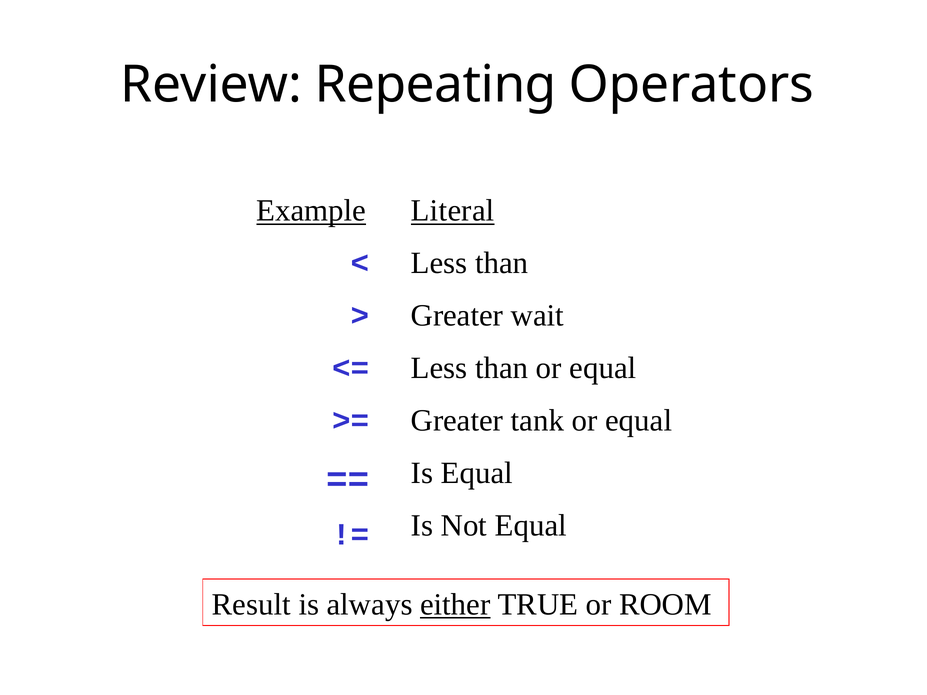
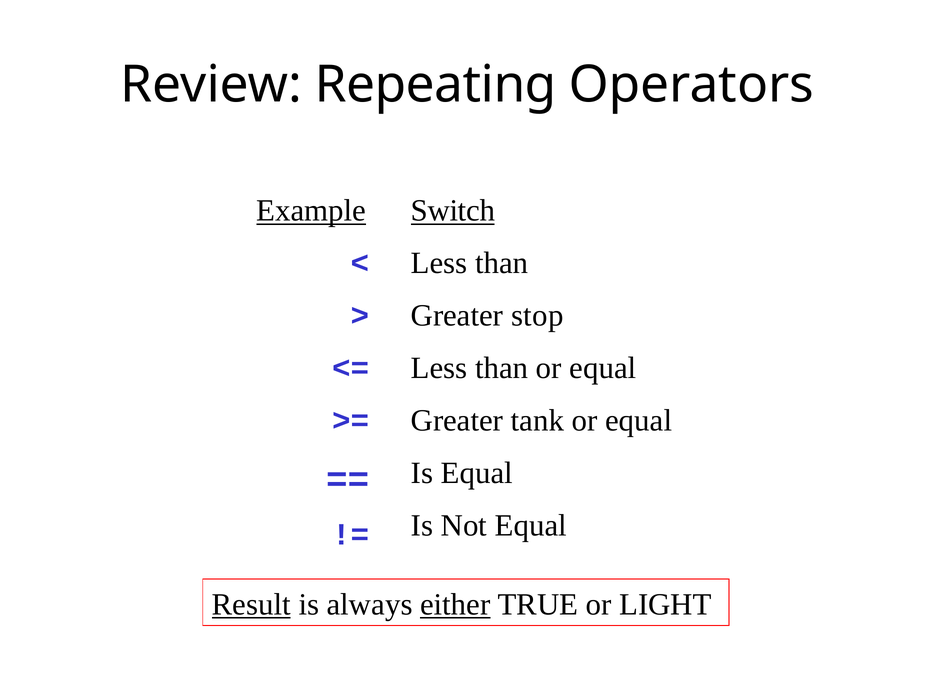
Literal: Literal -> Switch
wait: wait -> stop
Result underline: none -> present
ROOM: ROOM -> LIGHT
